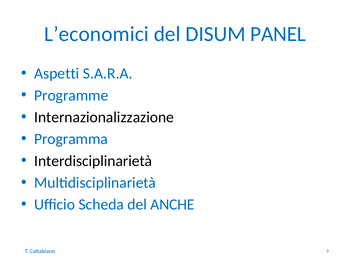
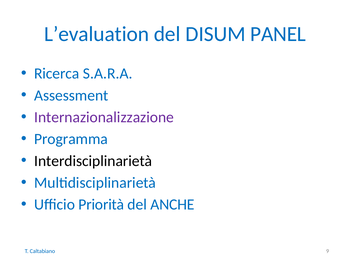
L’economici: L’economici -> L’evaluation
Aspetti: Aspetti -> Ricerca
Programme: Programme -> Assessment
Internazionalizzazione colour: black -> purple
Scheda: Scheda -> Priorità
